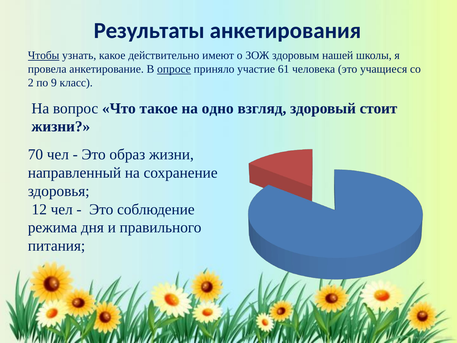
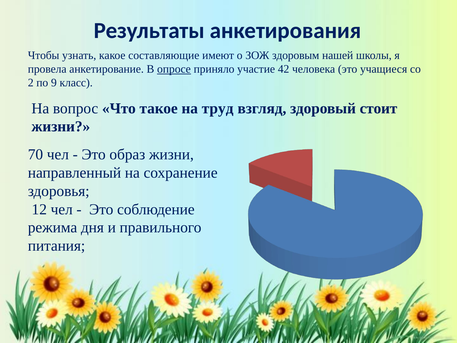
Чтобы underline: present -> none
действительно: действительно -> составляющие
61: 61 -> 42
одно: одно -> труд
